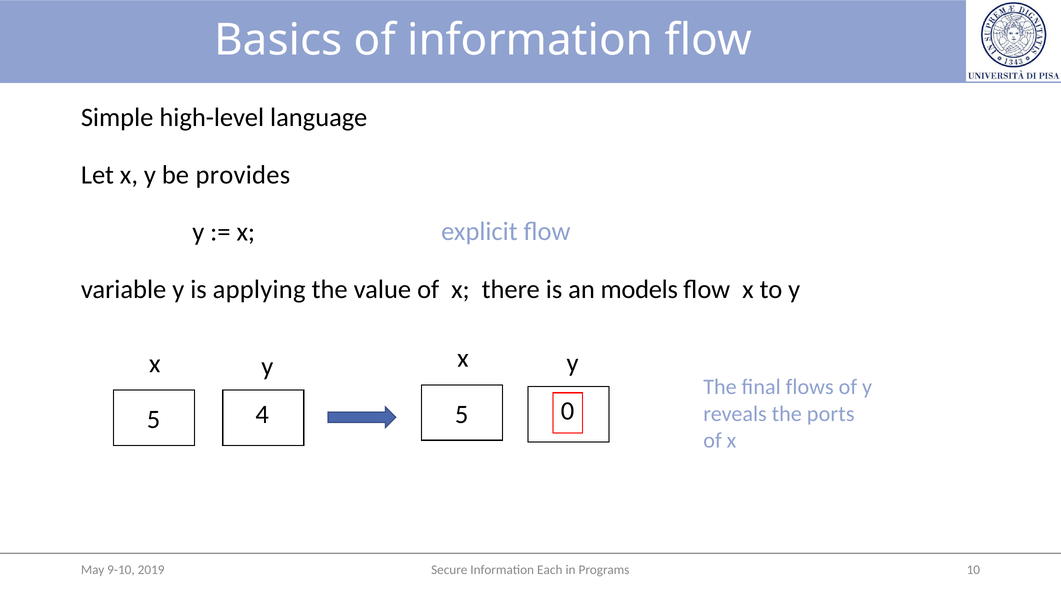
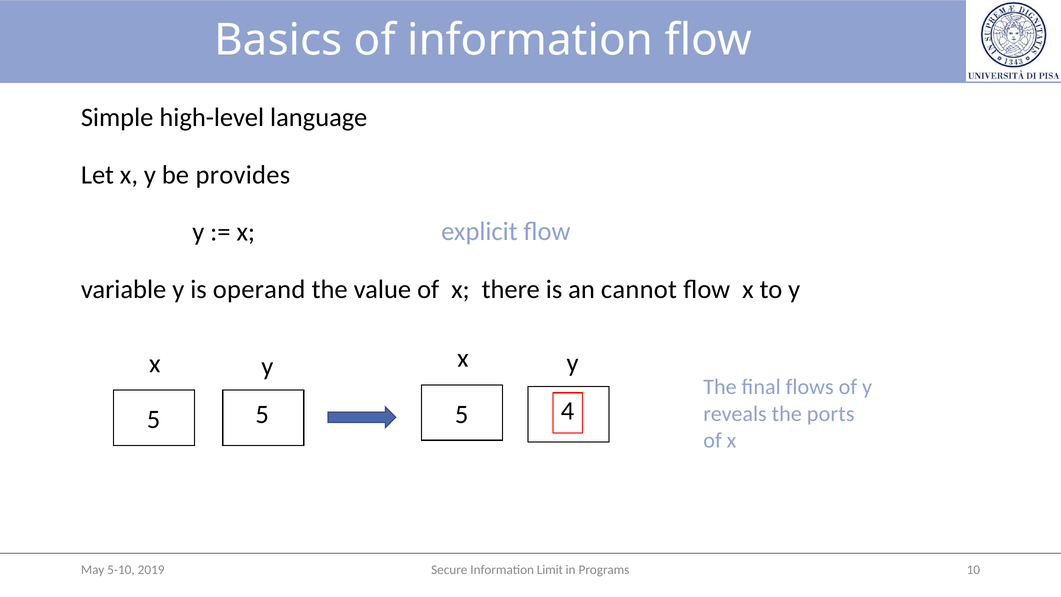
applying: applying -> operand
models: models -> cannot
0: 0 -> 4
5 4: 4 -> 5
Each: Each -> Limit
9-10: 9-10 -> 5-10
